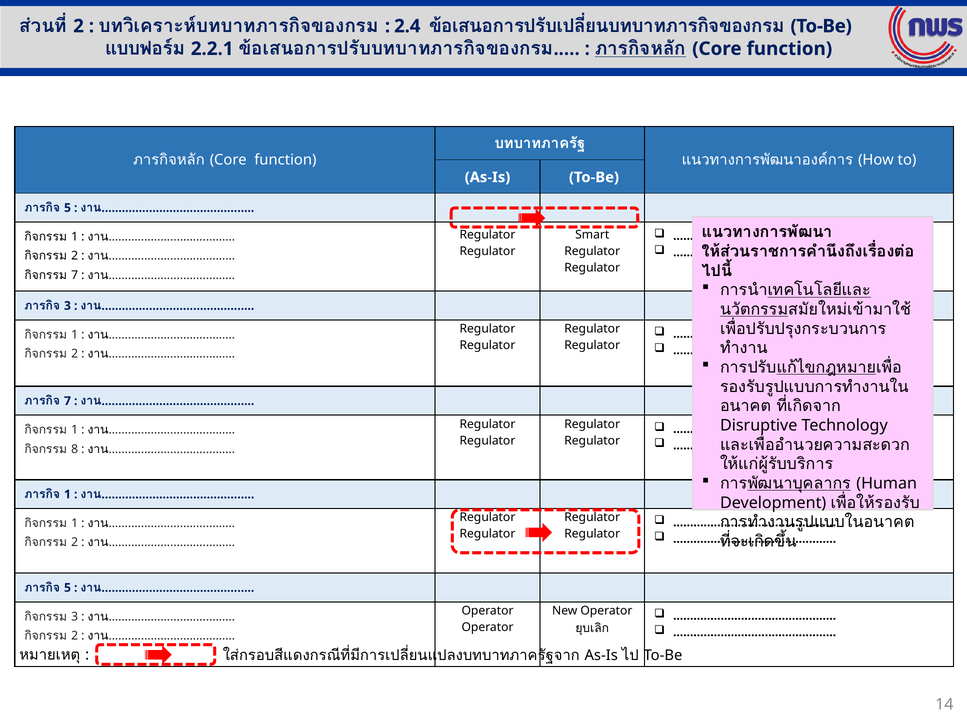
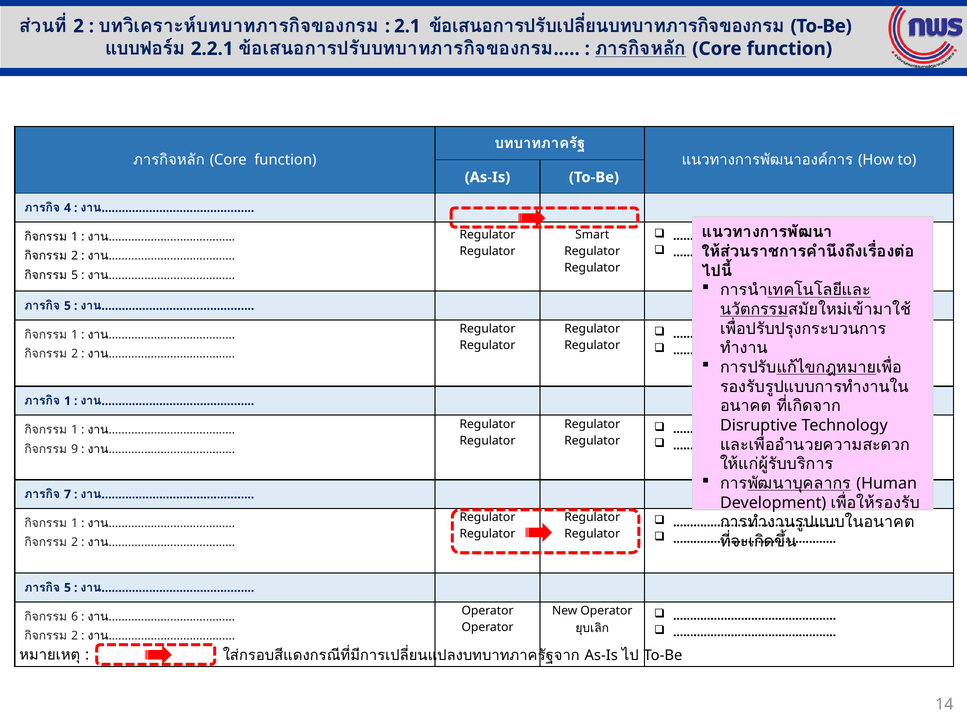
2.4: 2.4 -> 2.1
5 at (67, 208): 5 -> 4
7 at (75, 275): 7 -> 5
3 at (67, 306): 3 -> 5
7 at (67, 401): 7 -> 1
8: 8 -> 9
1 at (67, 495): 1 -> 7
3 at (75, 617): 3 -> 6
